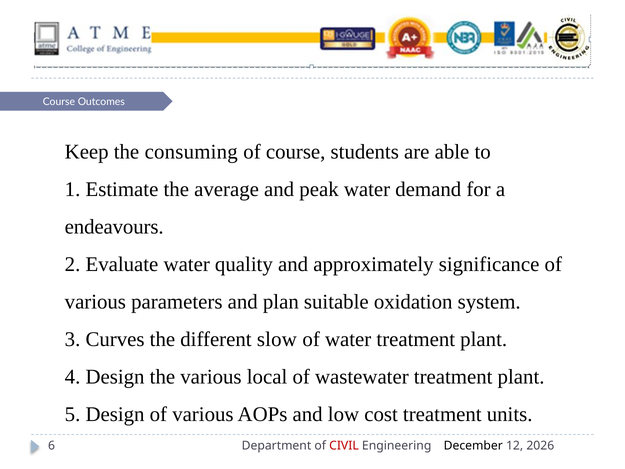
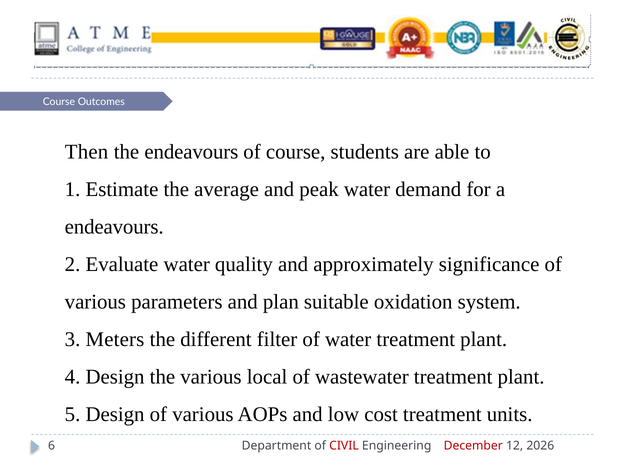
Keep: Keep -> Then
the consuming: consuming -> endeavours
Curves: Curves -> Meters
slow: slow -> filter
December colour: black -> red
